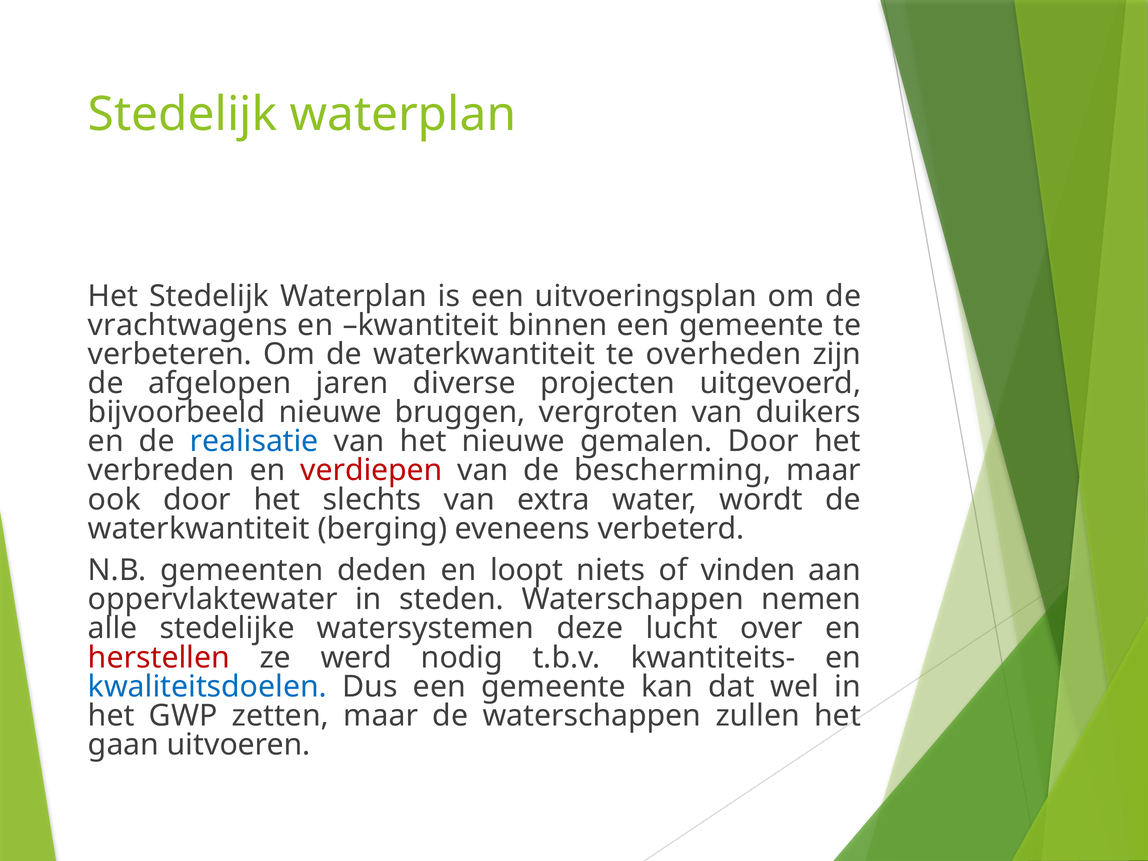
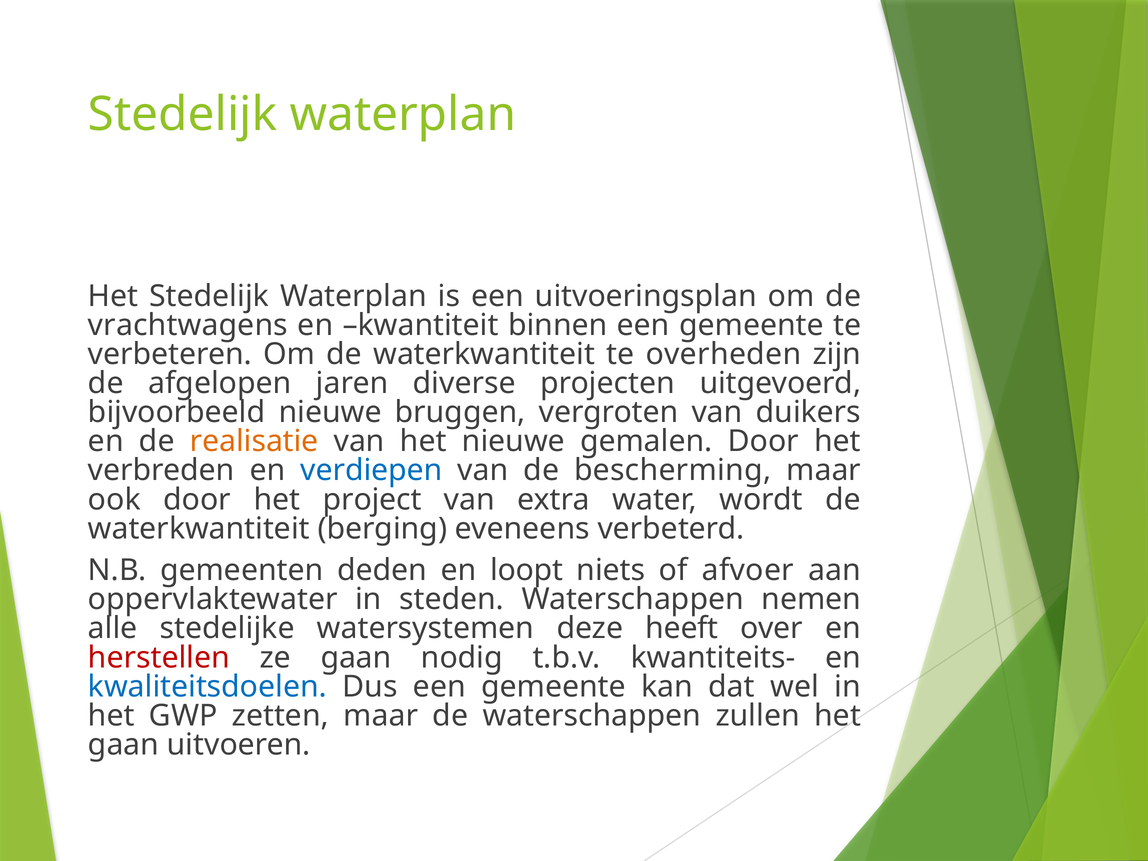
realisatie colour: blue -> orange
verdiepen colour: red -> blue
slechts: slechts -> project
vinden: vinden -> afvoer
lucht: lucht -> heeft
ze werd: werd -> gaan
